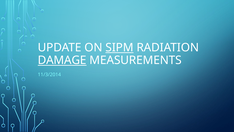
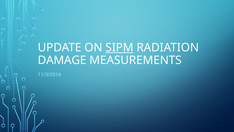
DAMAGE underline: present -> none
